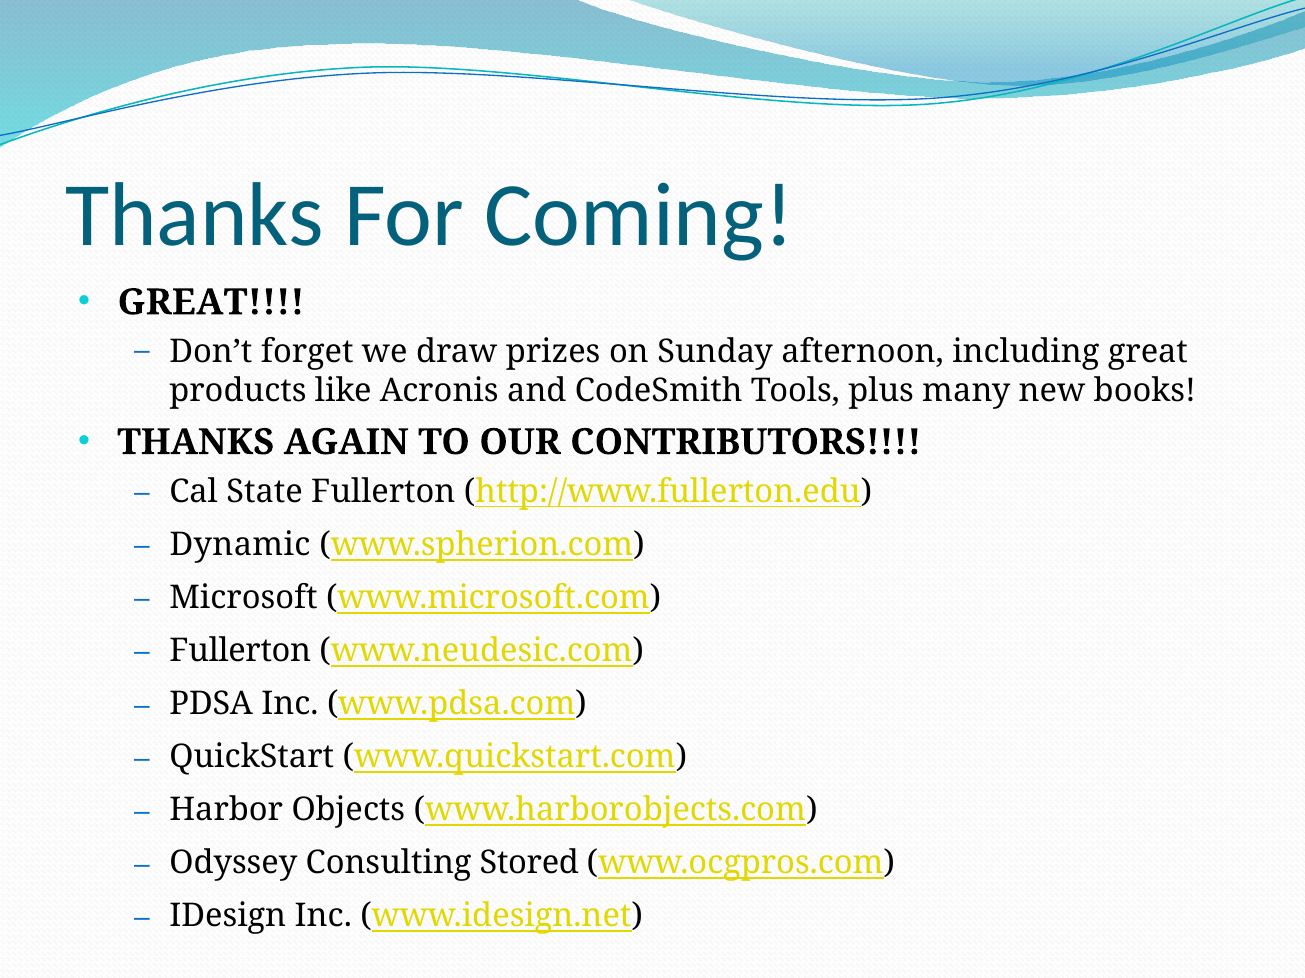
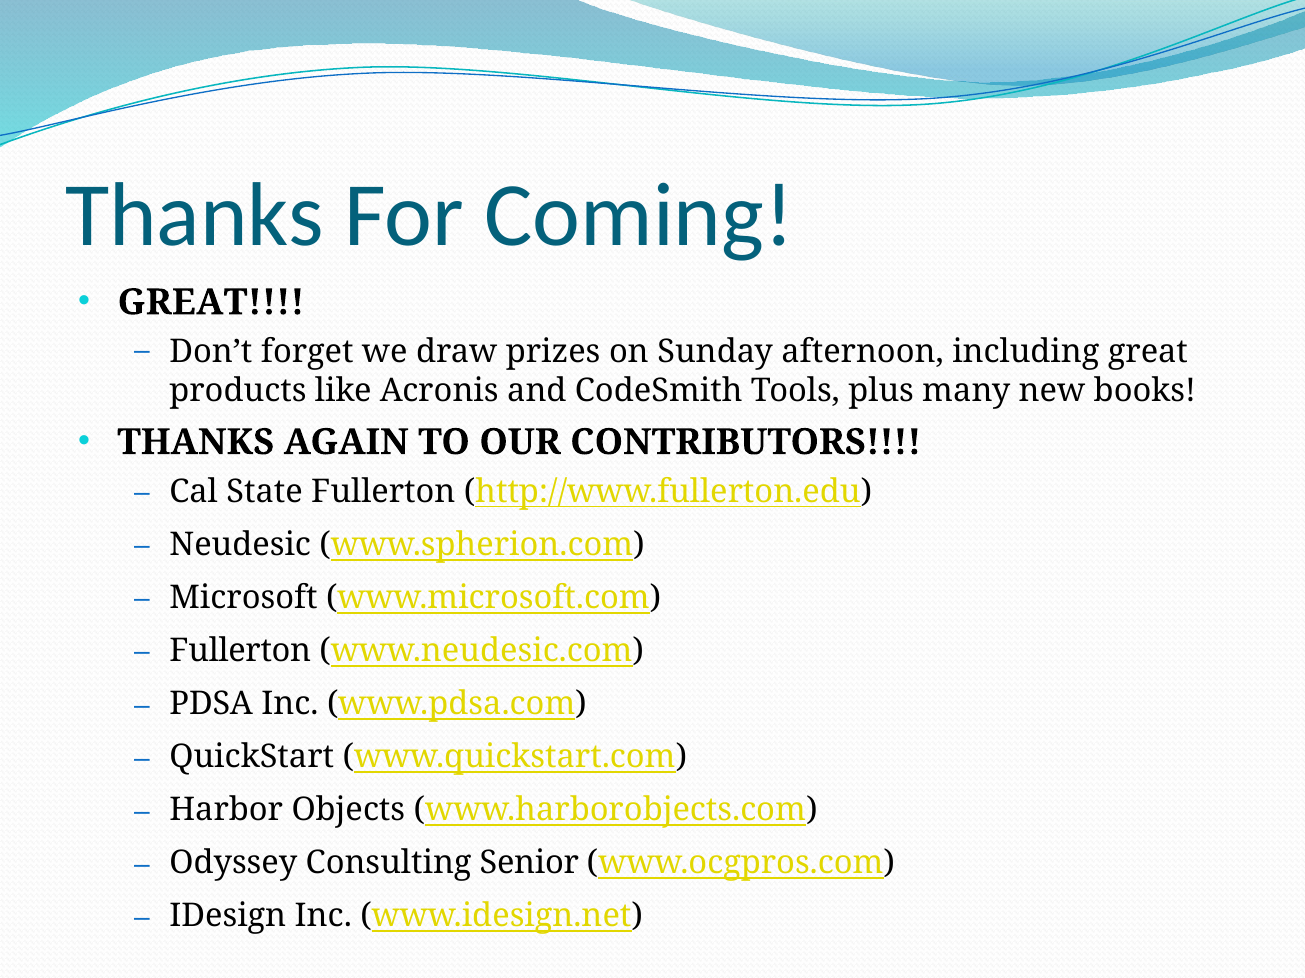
Dynamic: Dynamic -> Neudesic
Stored: Stored -> Senior
